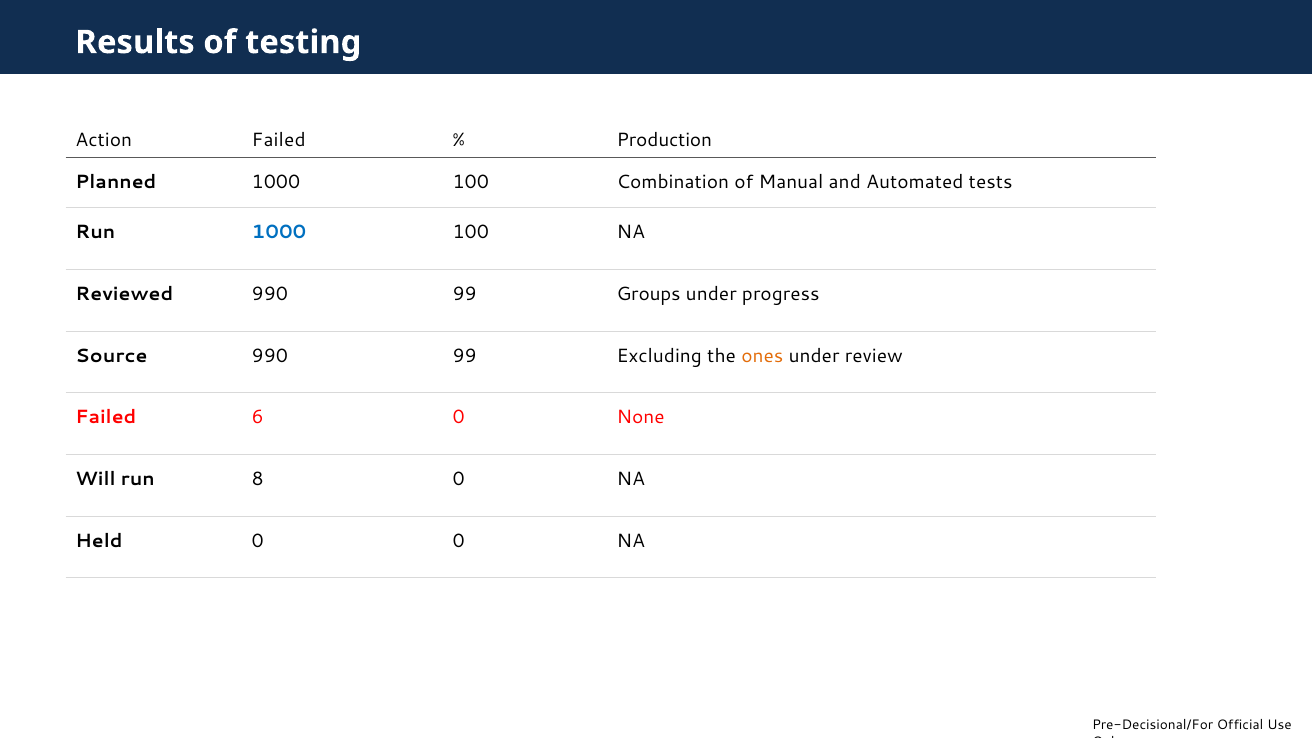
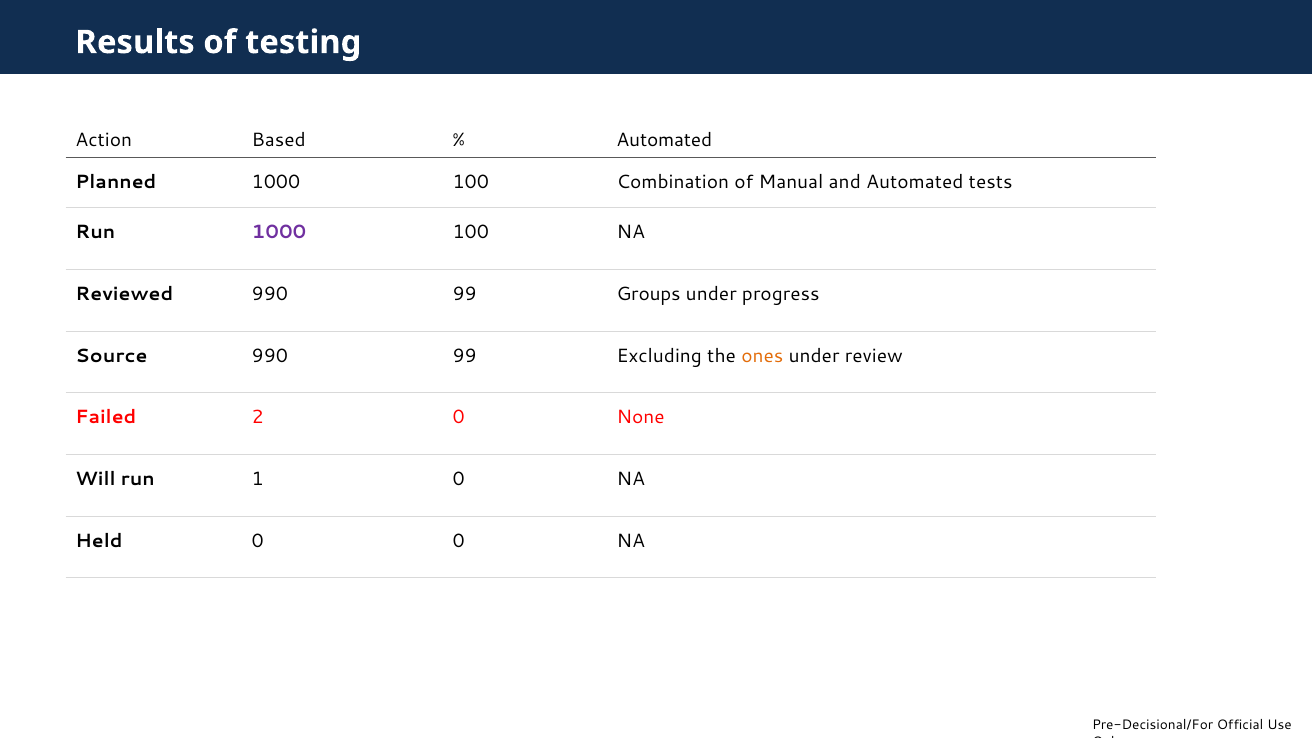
Action Failed: Failed -> Based
Production at (664, 140): Production -> Automated
1000 at (279, 233) colour: blue -> purple
6: 6 -> 2
8: 8 -> 1
